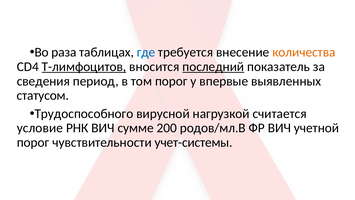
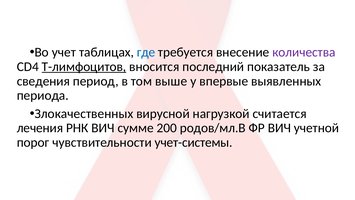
раза: раза -> учет
количества colour: orange -> purple
последний underline: present -> none
том порог: порог -> выше
статусом: статусом -> периода
Трудоспособного: Трудоспособного -> Злокачественных
условие: условие -> лечения
